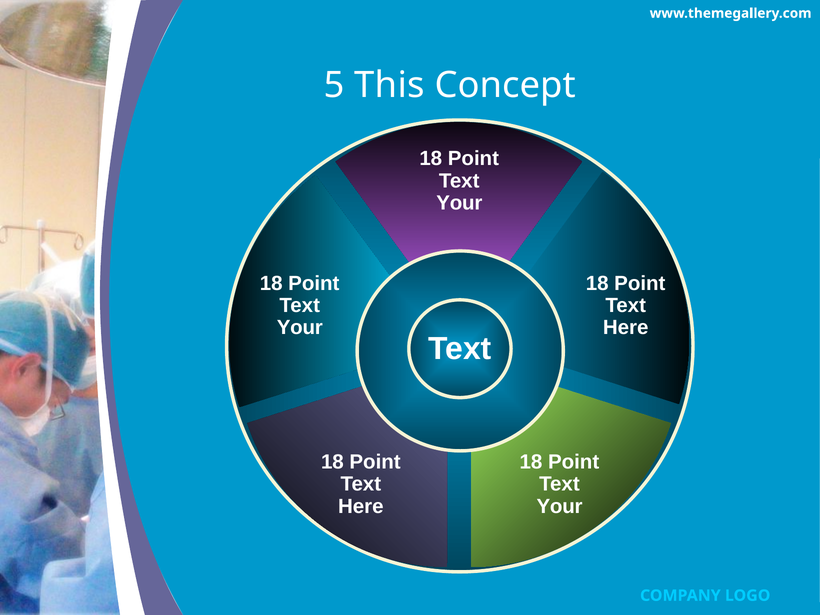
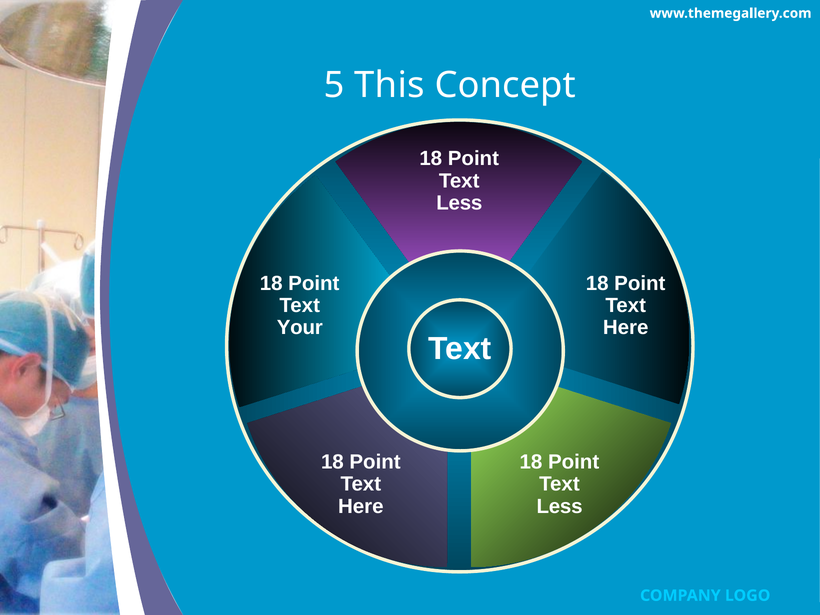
Your at (459, 203): Your -> Less
Your at (560, 506): Your -> Less
